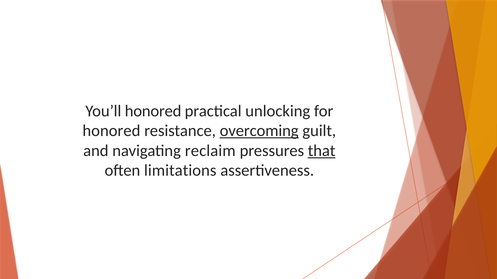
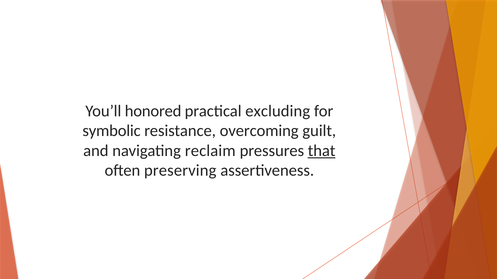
unlocking: unlocking -> excluding
honored at (111, 131): honored -> symbolic
overcoming underline: present -> none
limitations: limitations -> preserving
